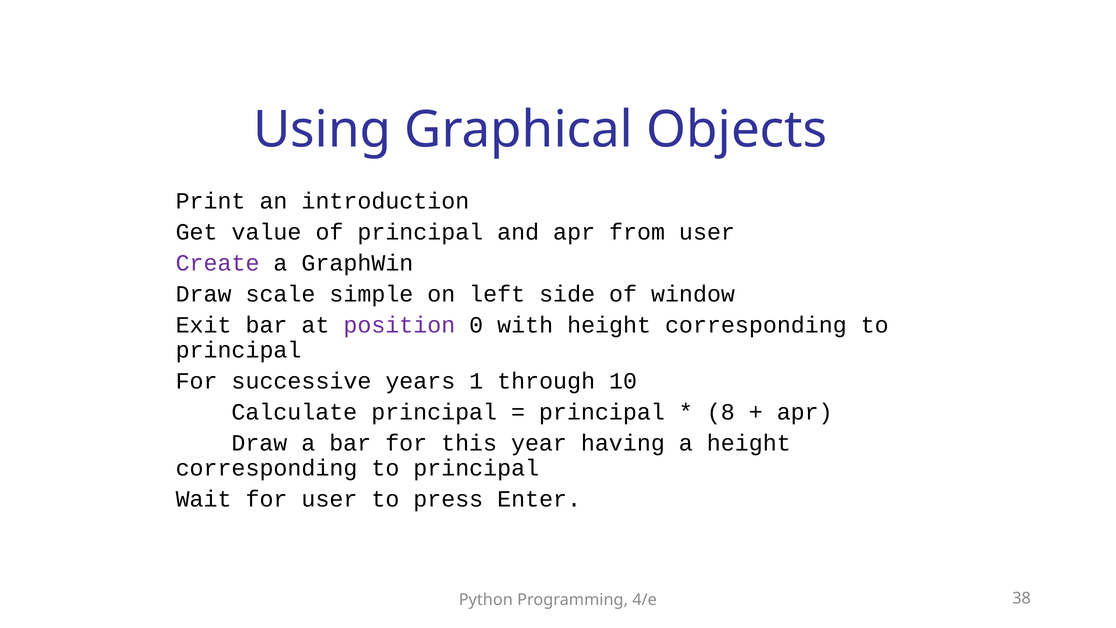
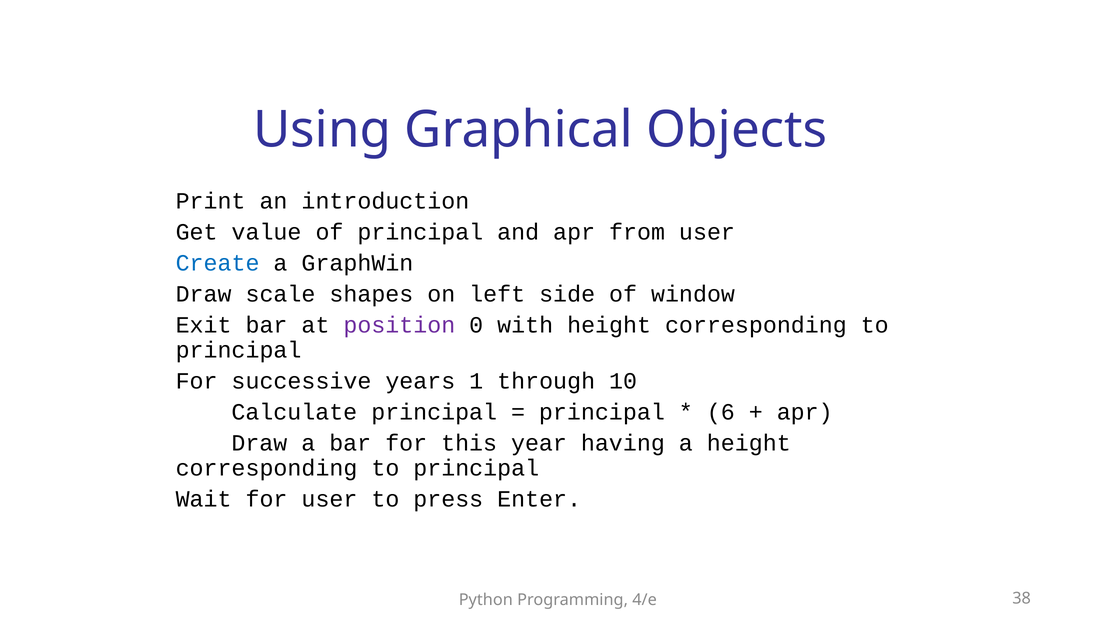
Create colour: purple -> blue
simple: simple -> shapes
8: 8 -> 6
